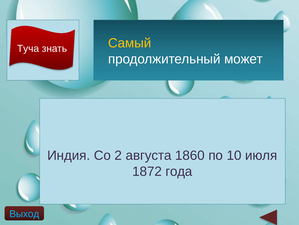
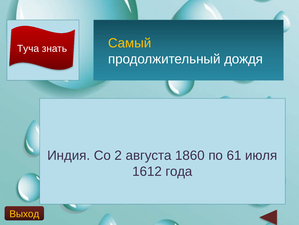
может: может -> дождя
10: 10 -> 61
1872: 1872 -> 1612
Выход colour: light blue -> yellow
